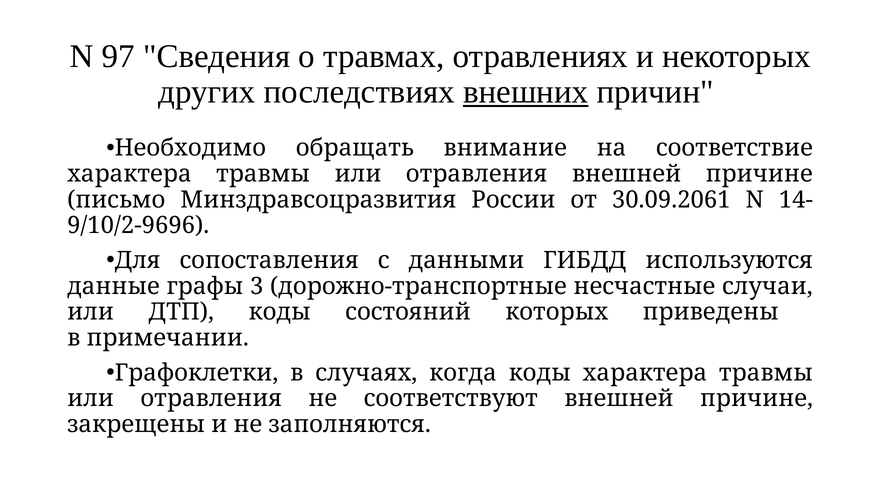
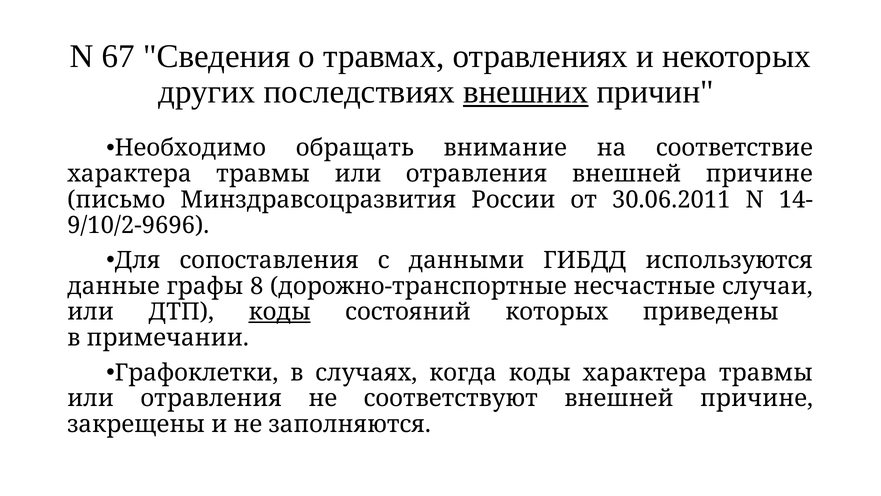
97: 97 -> 67
30.09.2061: 30.09.2061 -> 30.06.2011
3: 3 -> 8
коды at (280, 312) underline: none -> present
